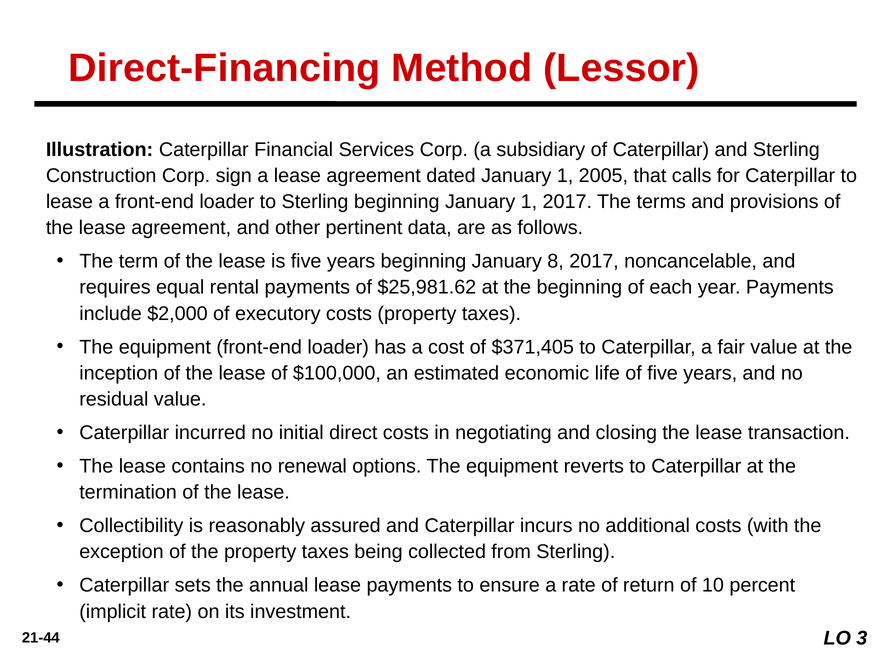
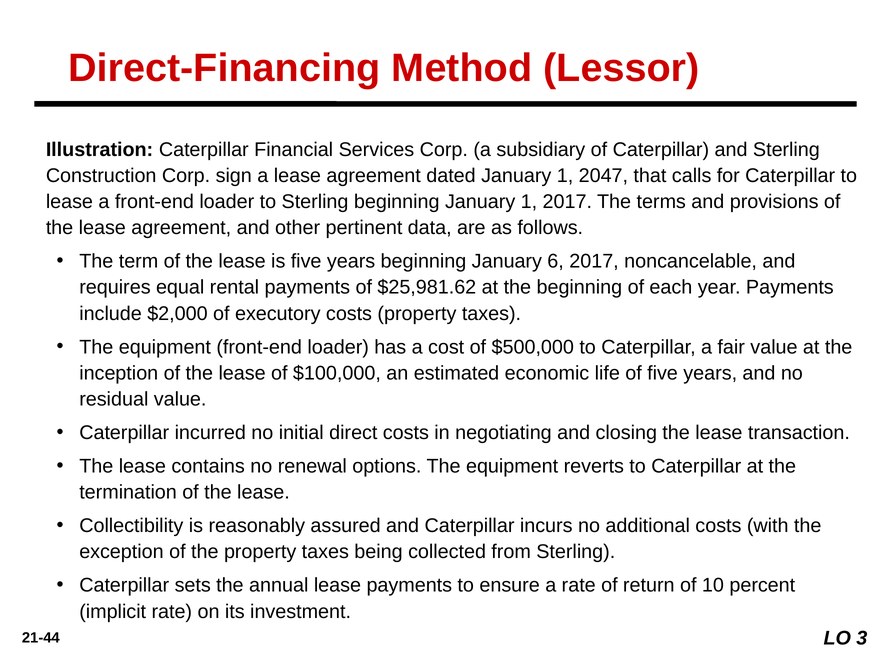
2005: 2005 -> 2047
8: 8 -> 6
$371,405: $371,405 -> $500,000
